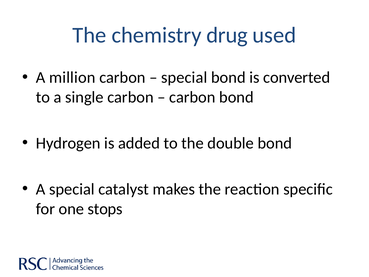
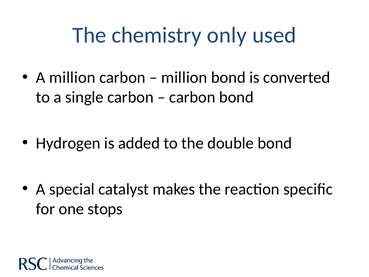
drug: drug -> only
special at (184, 77): special -> million
